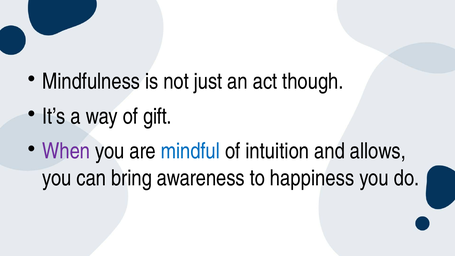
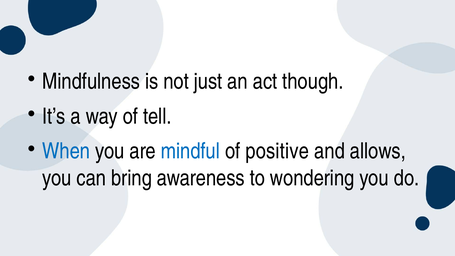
gift: gift -> tell
When colour: purple -> blue
intuition: intuition -> positive
happiness: happiness -> wondering
